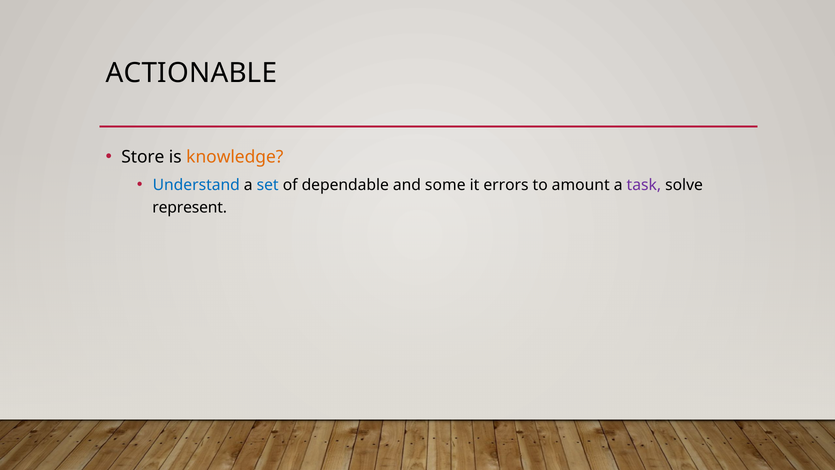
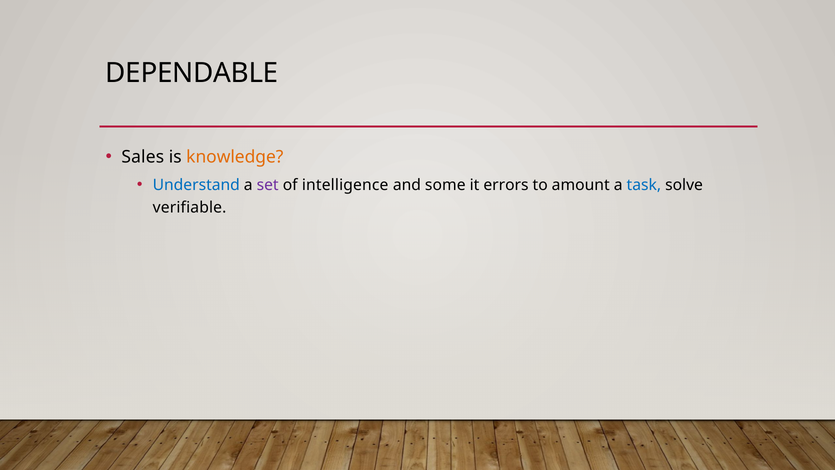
ACTIONABLE: ACTIONABLE -> DEPENDABLE
Store: Store -> Sales
set colour: blue -> purple
dependable: dependable -> intelligence
task colour: purple -> blue
represent: represent -> verifiable
